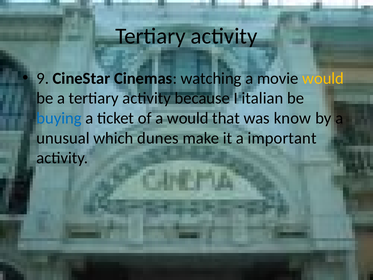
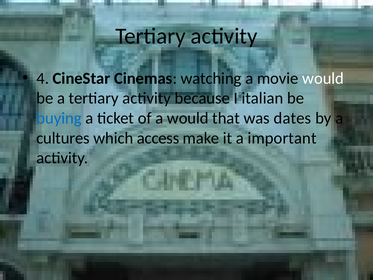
9: 9 -> 4
would at (323, 78) colour: yellow -> white
know: know -> dates
unusual: unusual -> cultures
dunes: dunes -> access
